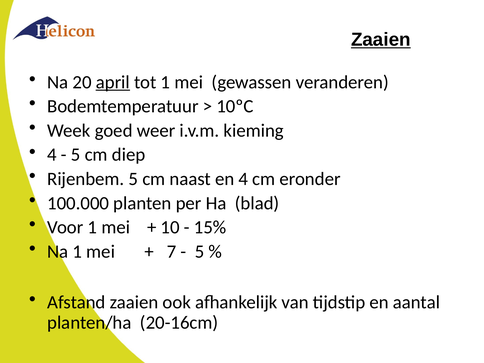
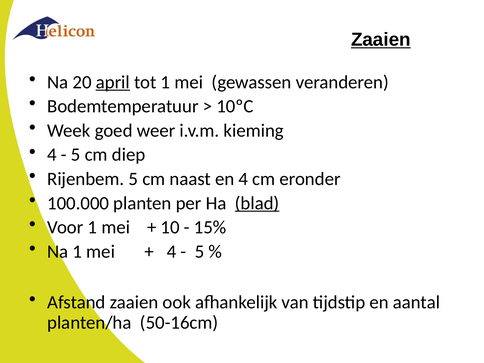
blad underline: none -> present
7 at (172, 252): 7 -> 4
20-16cm: 20-16cm -> 50-16cm
